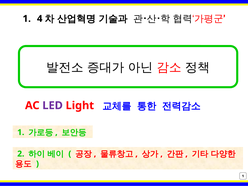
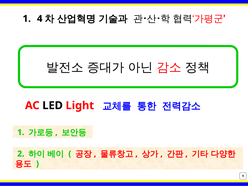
LED colour: purple -> black
